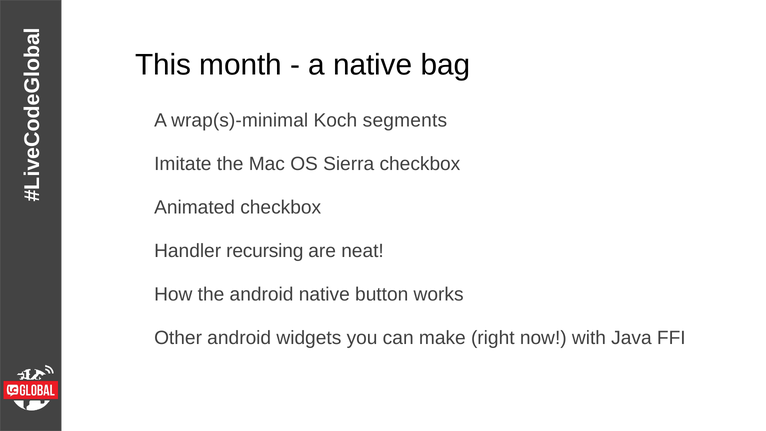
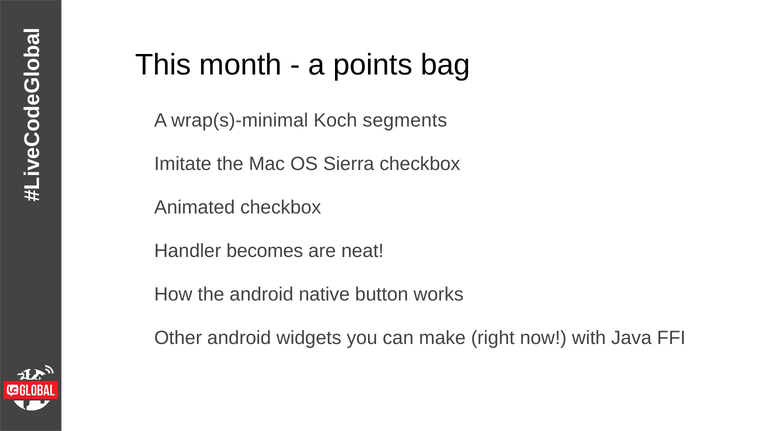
a native: native -> points
recursing: recursing -> becomes
